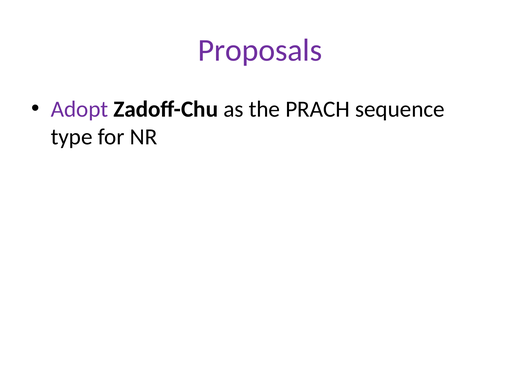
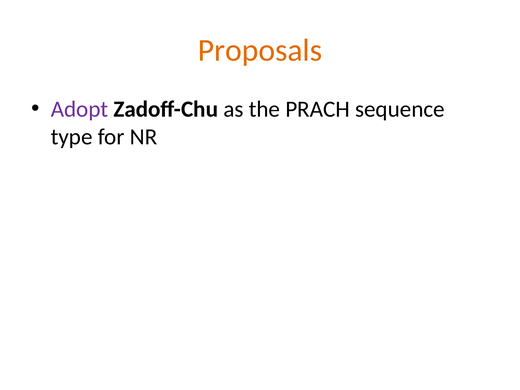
Proposals colour: purple -> orange
